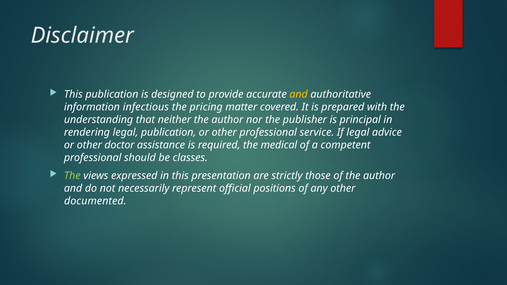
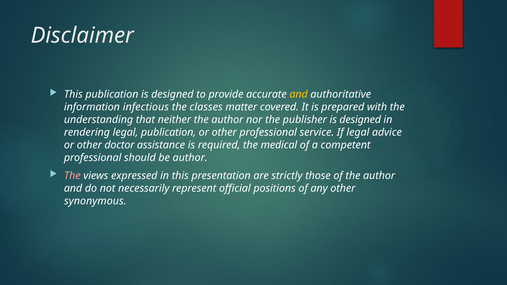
pricing: pricing -> classes
publisher is principal: principal -> designed
be classes: classes -> author
The at (72, 176) colour: light green -> pink
documented: documented -> synonymous
